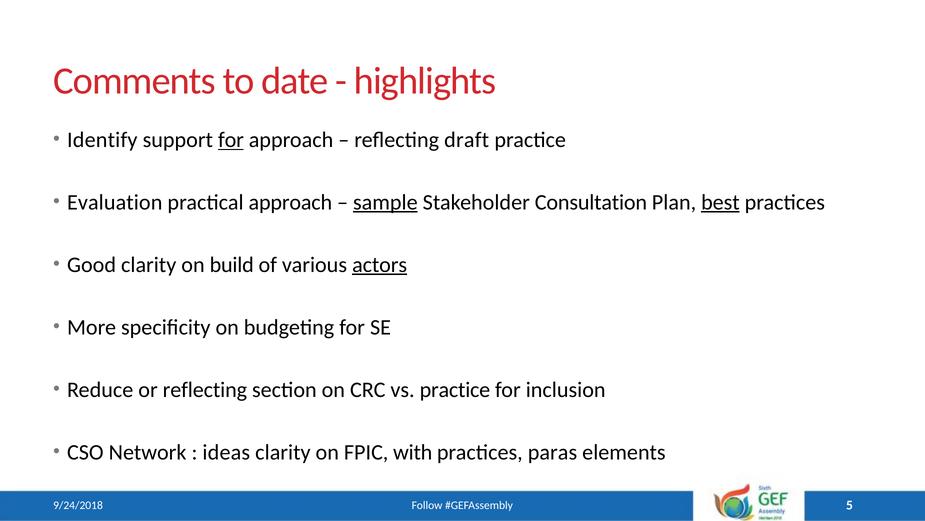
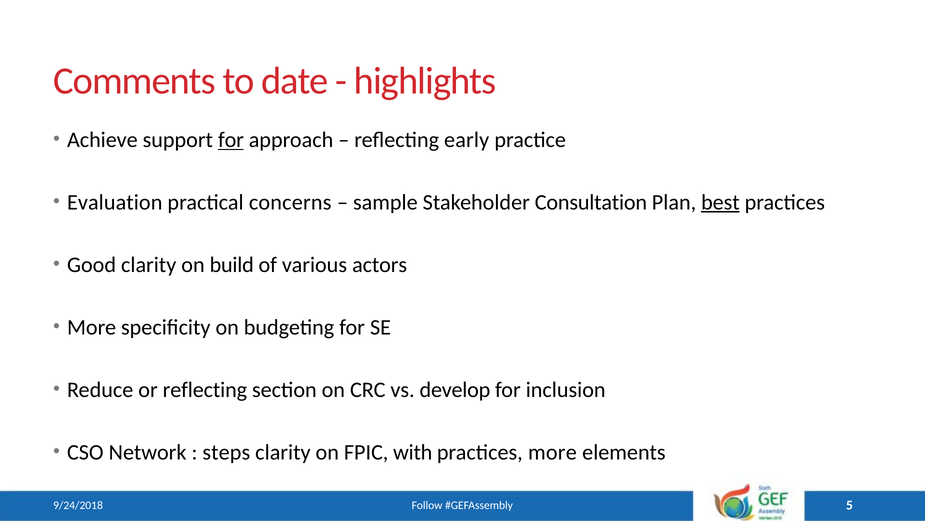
Identify: Identify -> Achieve
draft: draft -> early
practical approach: approach -> concerns
sample underline: present -> none
actors underline: present -> none
vs practice: practice -> develop
ideas: ideas -> steps
practices paras: paras -> more
